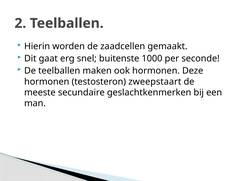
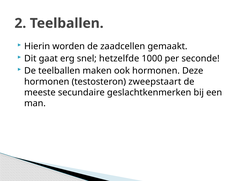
buitenste: buitenste -> hetzelfde
